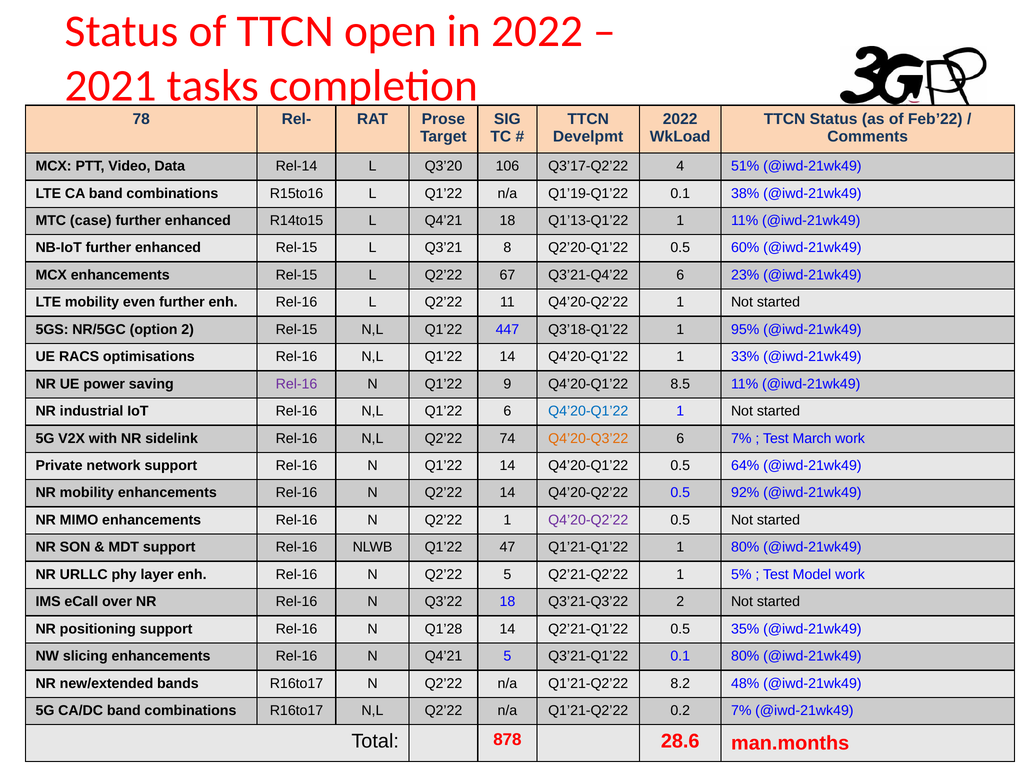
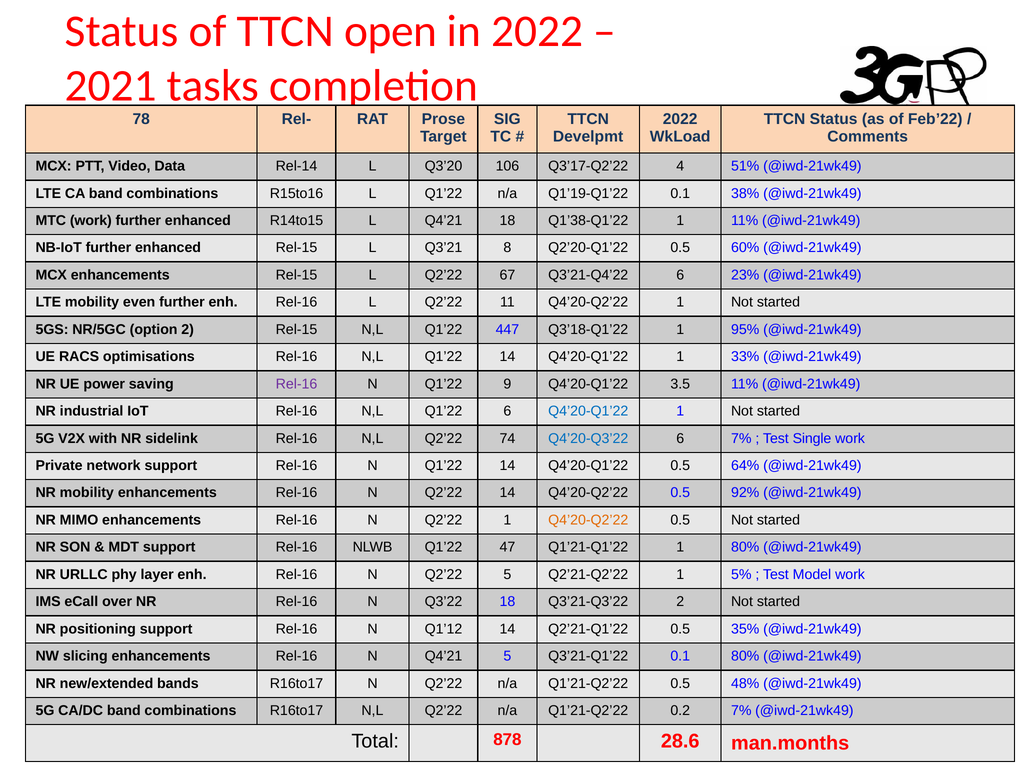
MTC case: case -> work
Q1’13-Q1’22: Q1’13-Q1’22 -> Q1’38-Q1’22
8.5: 8.5 -> 3.5
Q4’20-Q3’22 colour: orange -> blue
March: March -> Single
Q4’20-Q2’22 at (588, 520) colour: purple -> orange
Q1’28: Q1’28 -> Q1’12
Q1’21-Q2’22 8.2: 8.2 -> 0.5
